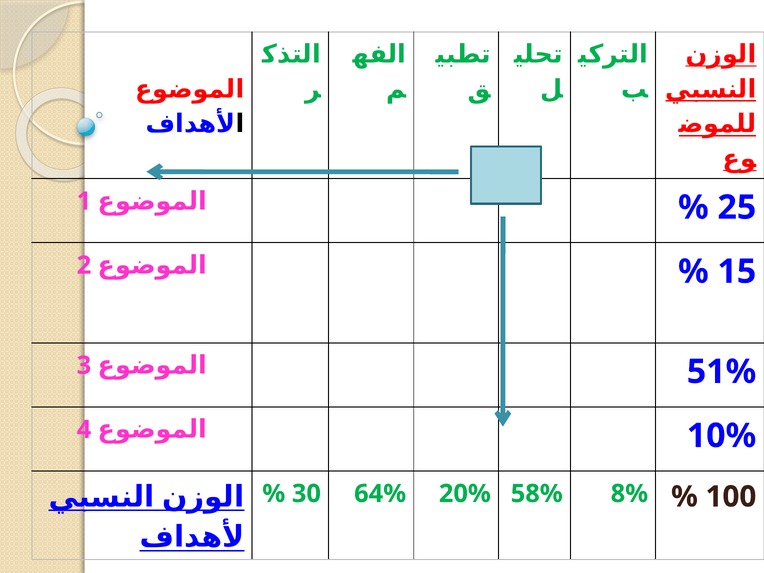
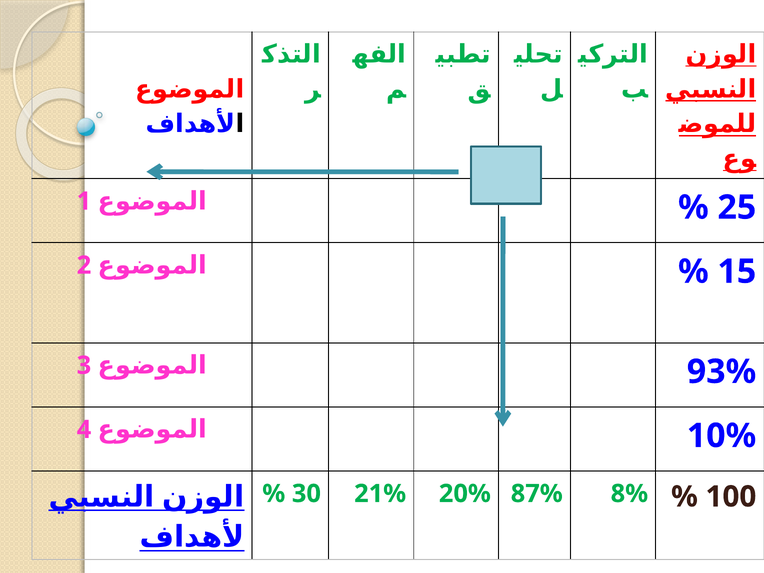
51%: 51% -> 93%
64%: 64% -> 21%
58%: 58% -> 87%
